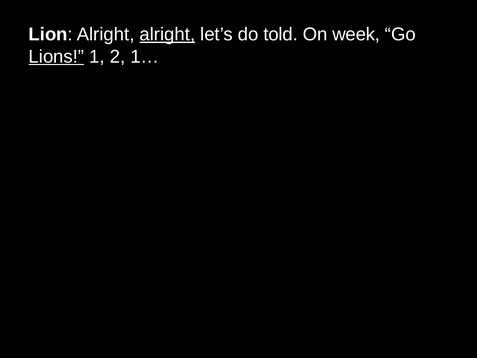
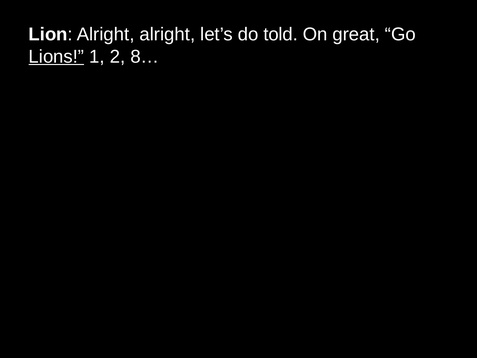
alright at (167, 34) underline: present -> none
week: week -> great
1…: 1… -> 8…
